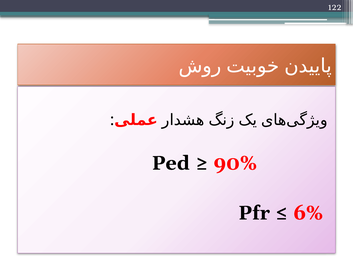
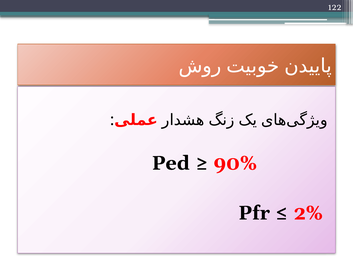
6%: 6% -> 2%
